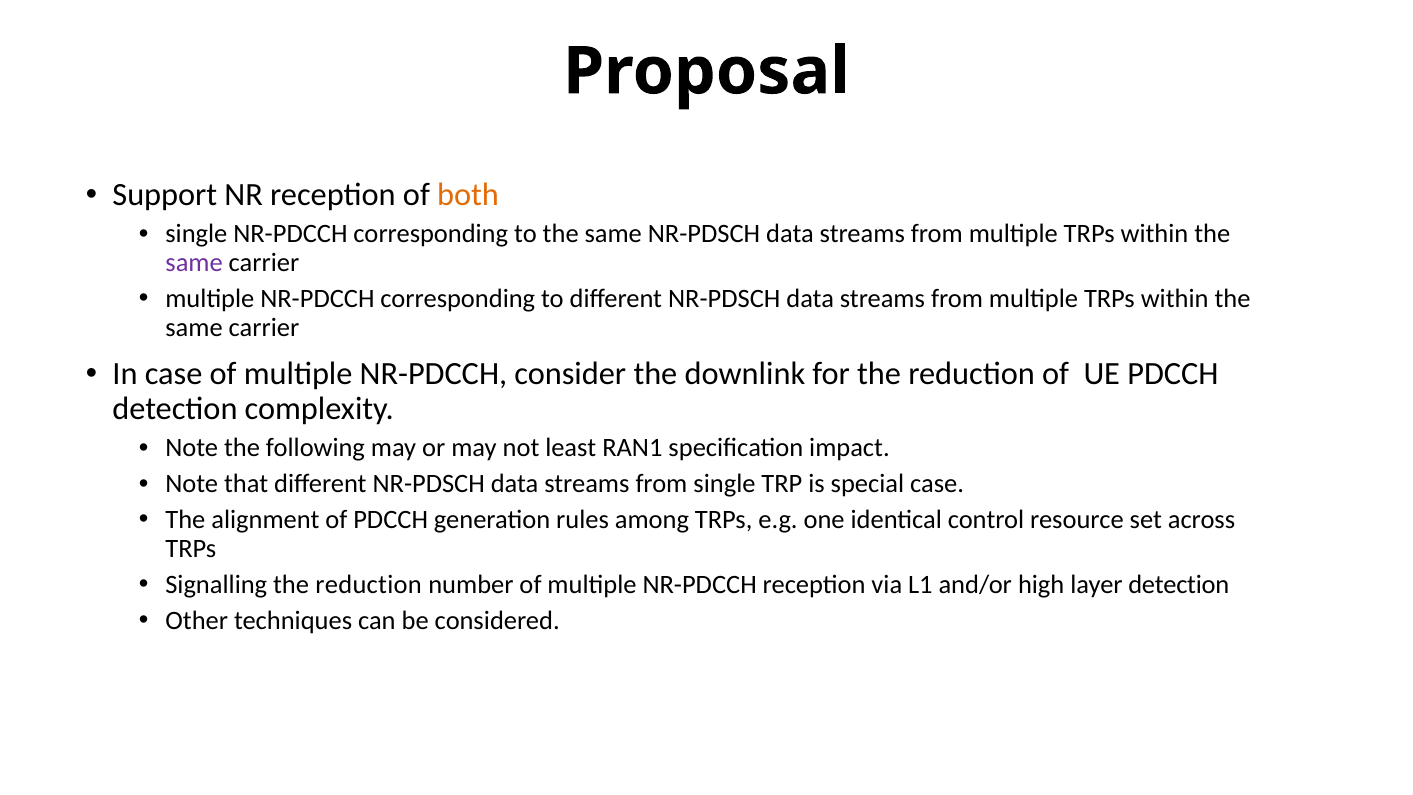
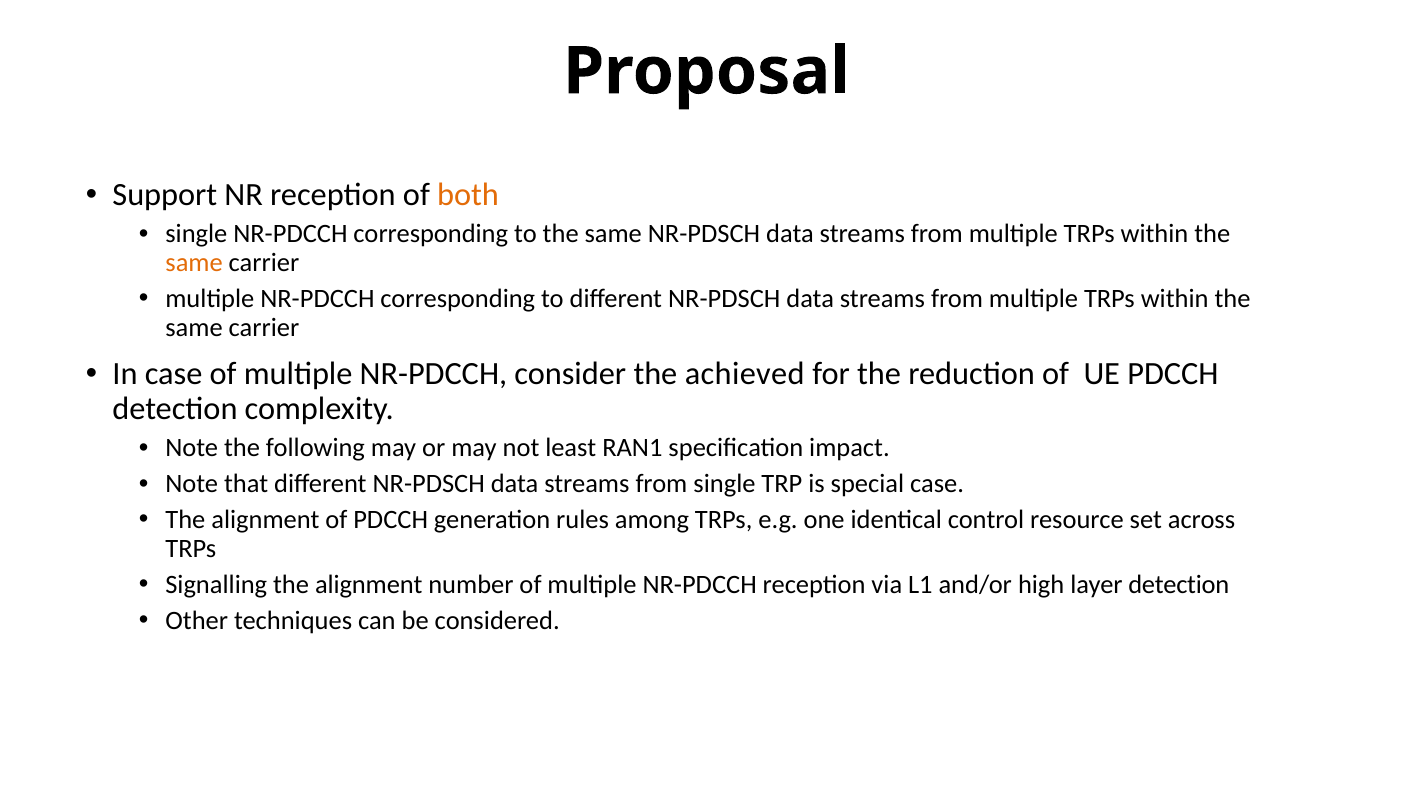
same at (194, 263) colour: purple -> orange
downlink: downlink -> achieved
Signalling the reduction: reduction -> alignment
